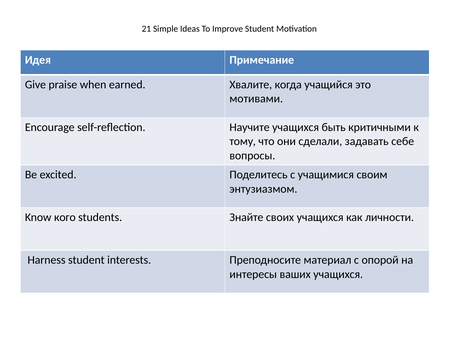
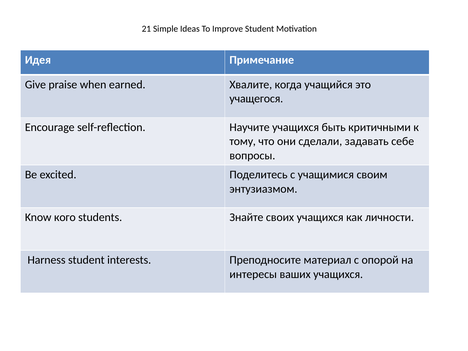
мотивами: мотивами -> учащегося
